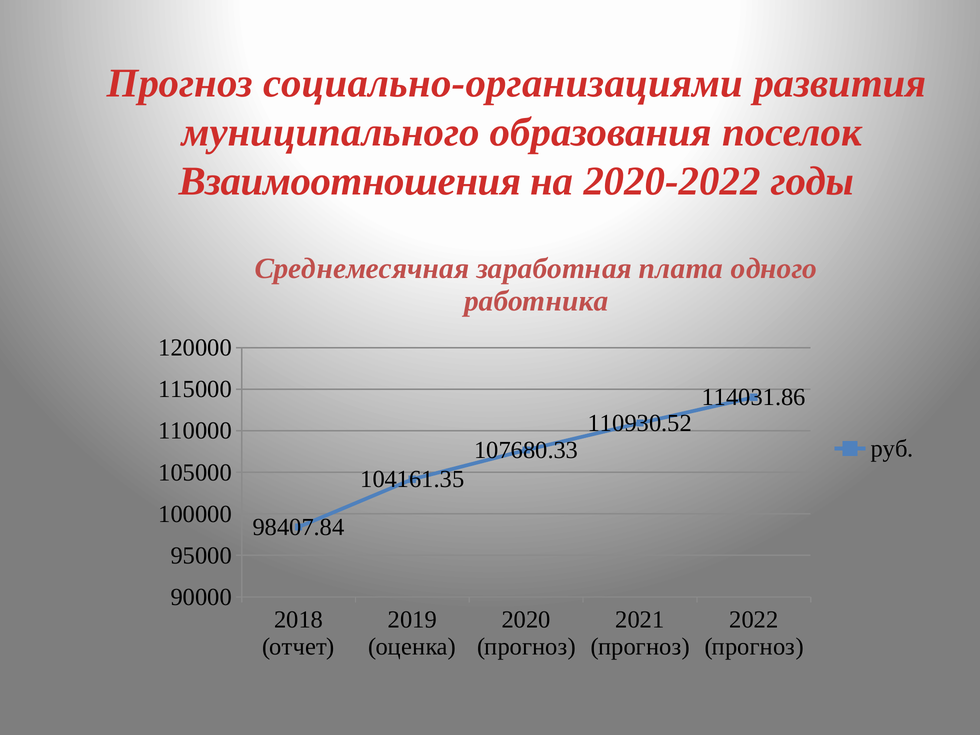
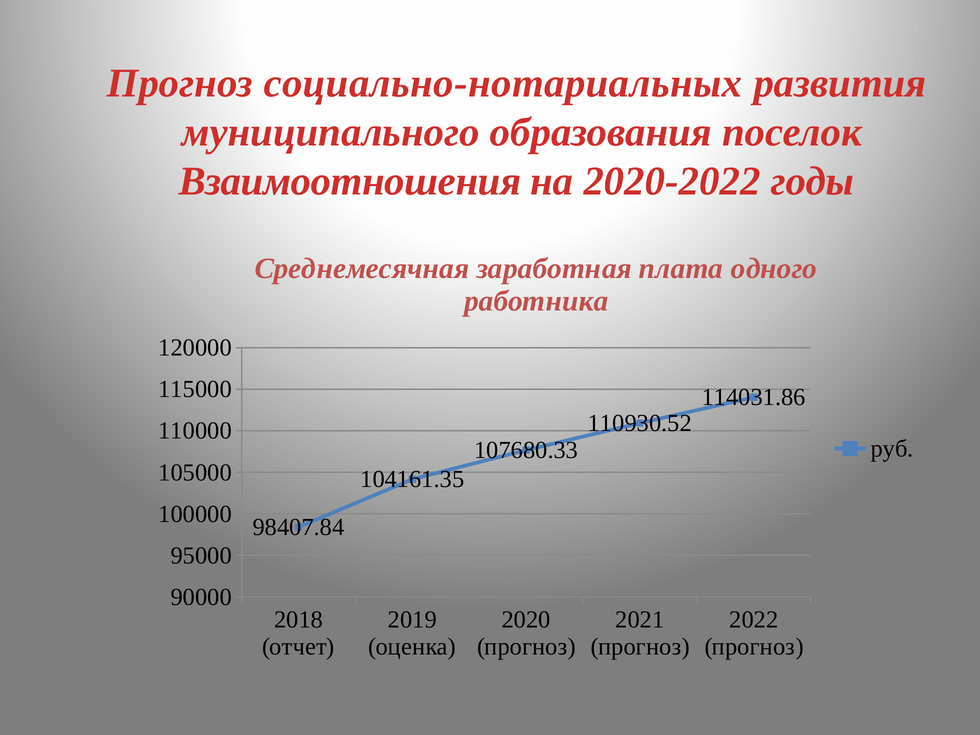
социально-организациями: социально-организациями -> социально-нотариальных
